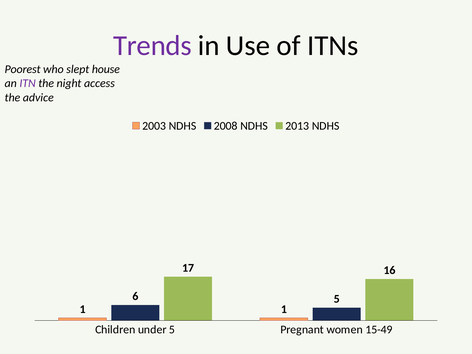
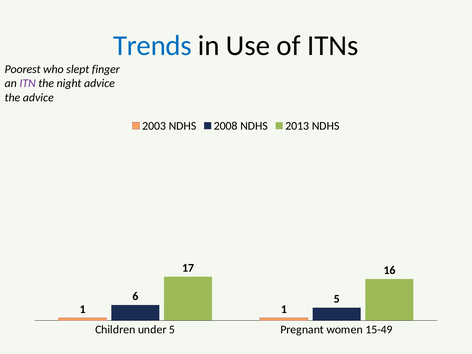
Trends colour: purple -> blue
house: house -> finger
night access: access -> advice
